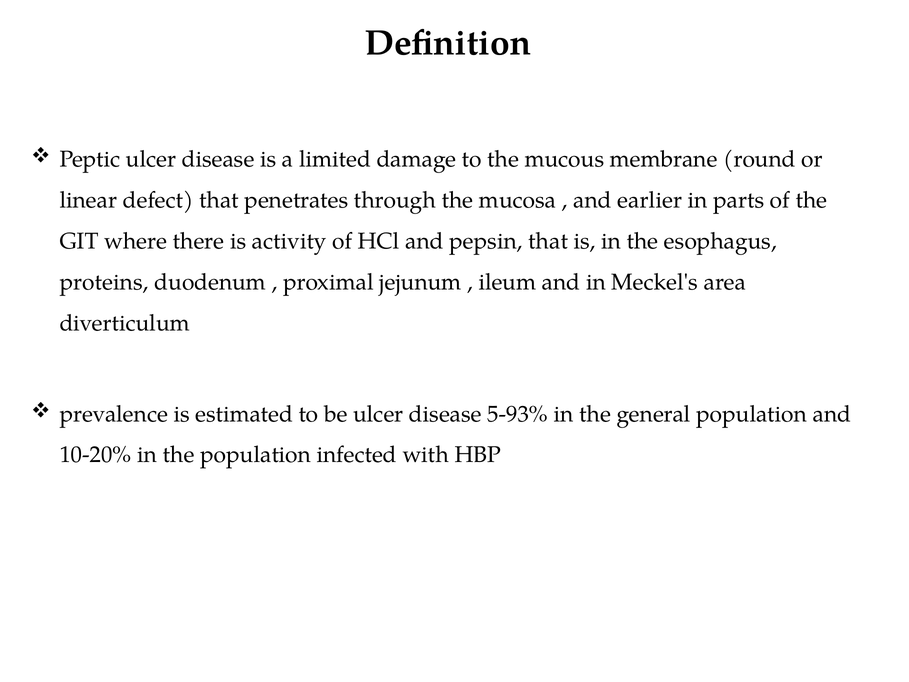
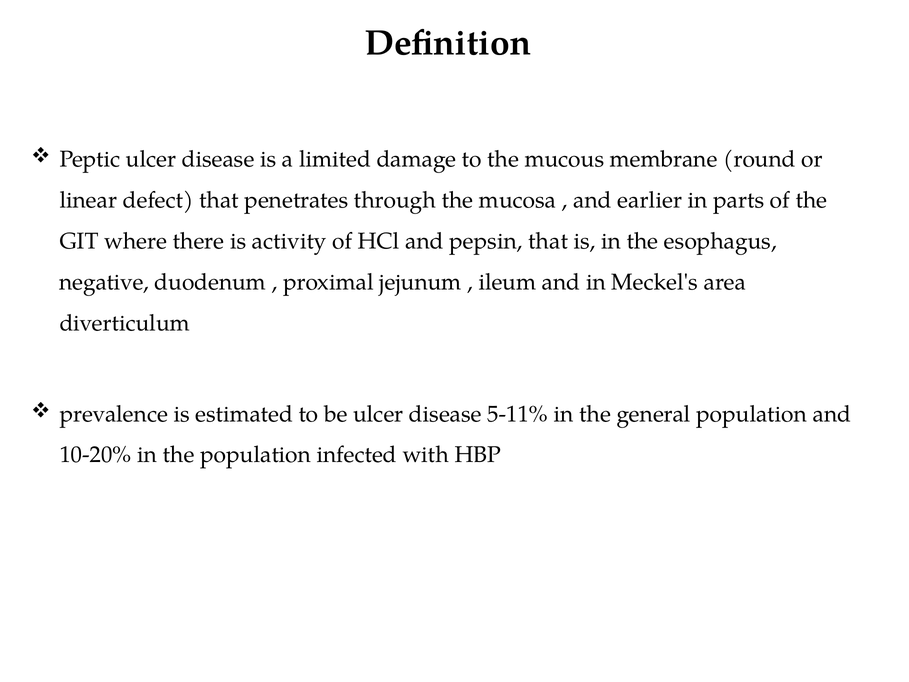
proteins: proteins -> negative
5-93%: 5-93% -> 5-11%
